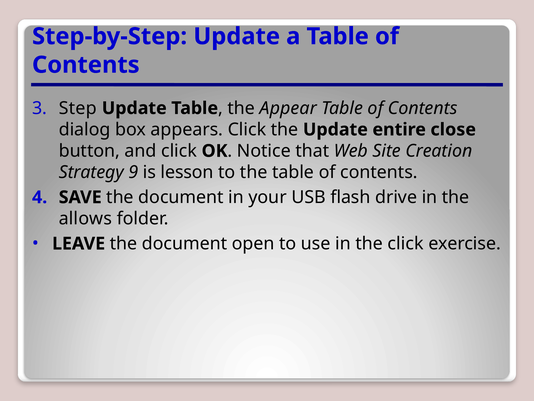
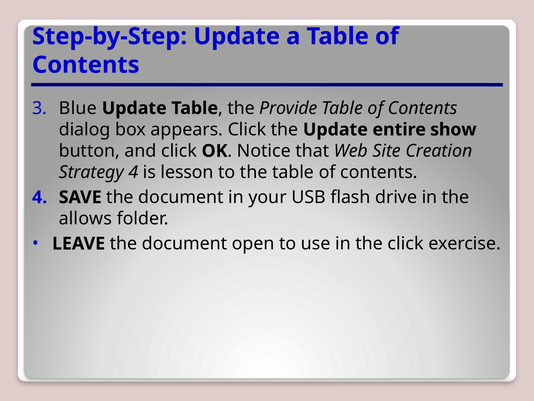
Step: Step -> Blue
Appear: Appear -> Provide
close: close -> show
Strategy 9: 9 -> 4
